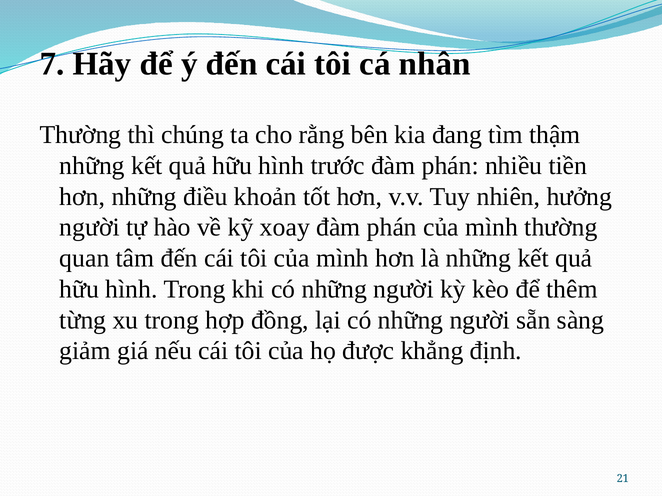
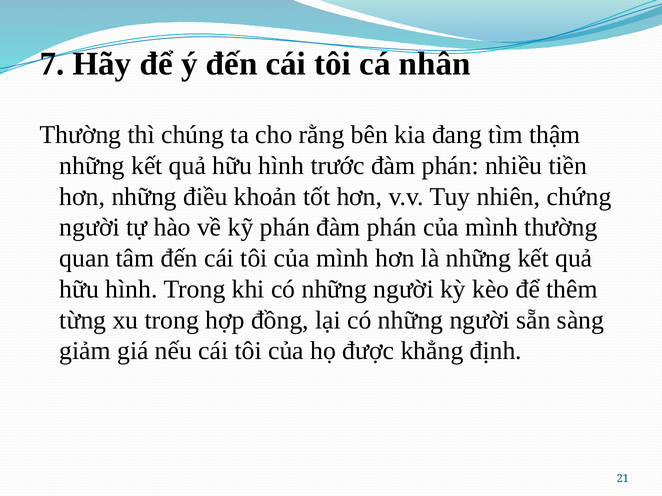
hưởng: hưởng -> chứng
kỹ xoay: xoay -> phán
